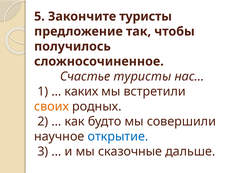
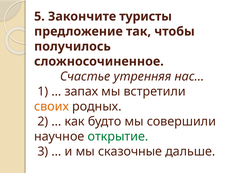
Счастье туристы: туристы -> утренняя
каких: каких -> запах
открытие colour: blue -> green
